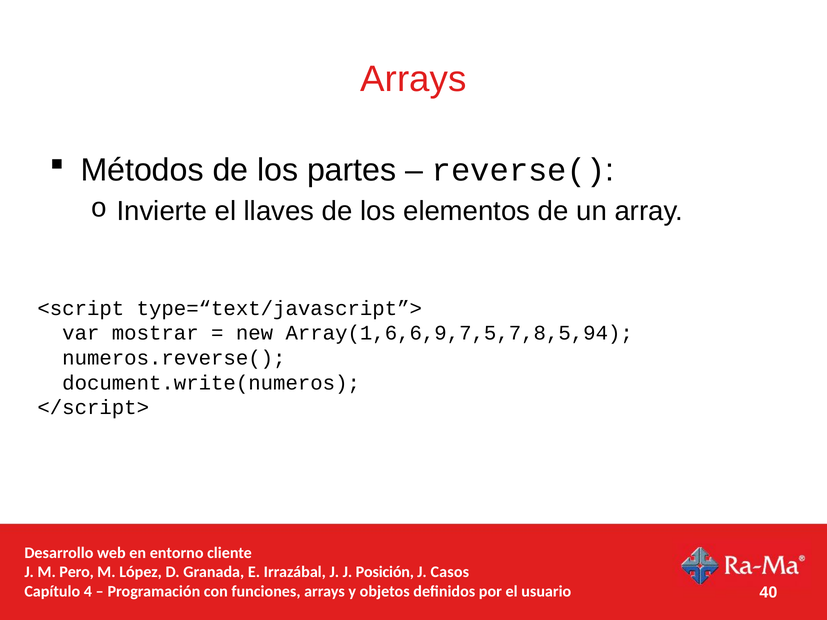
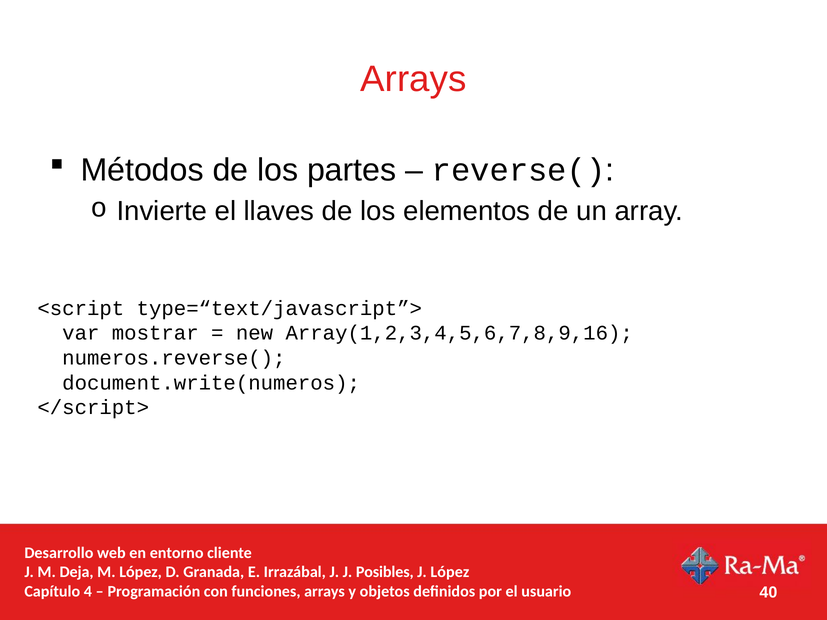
Array(1,6,6,9,7,5,7,8,5,94: Array(1,6,6,9,7,5,7,8,5,94 -> Array(1,2,3,4,5,6,7,8,9,16
Pero: Pero -> Deja
Posición: Posición -> Posibles
J Casos: Casos -> López
